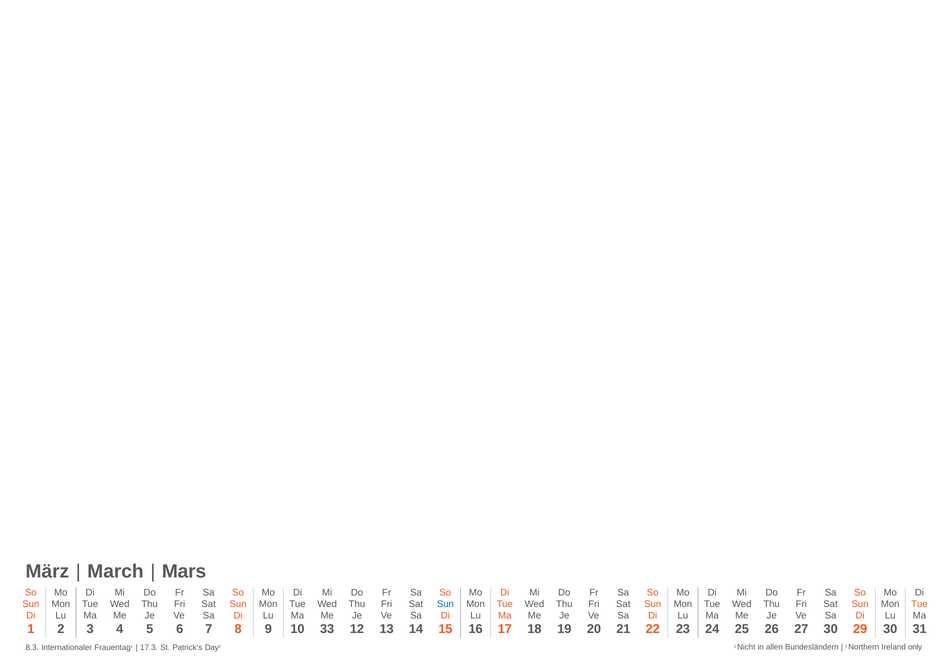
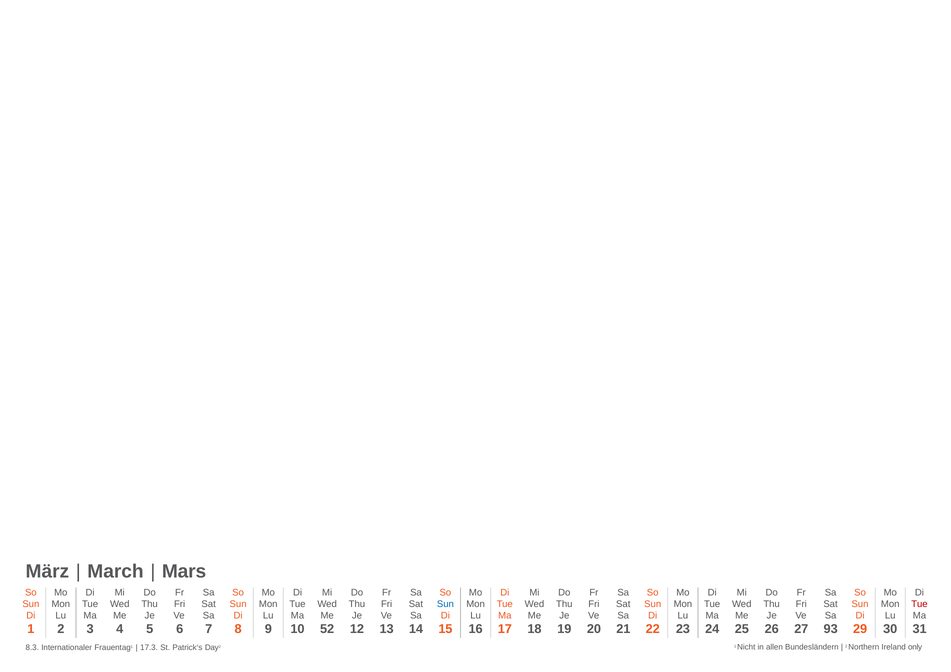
Tue at (920, 604) colour: orange -> red
33: 33 -> 52
27 30: 30 -> 93
